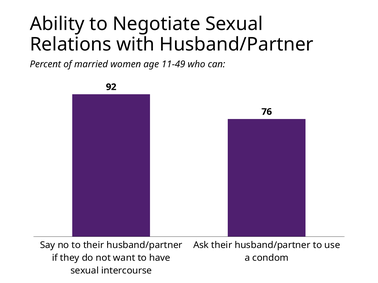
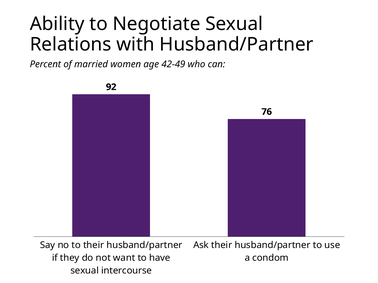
11-49: 11-49 -> 42-49
